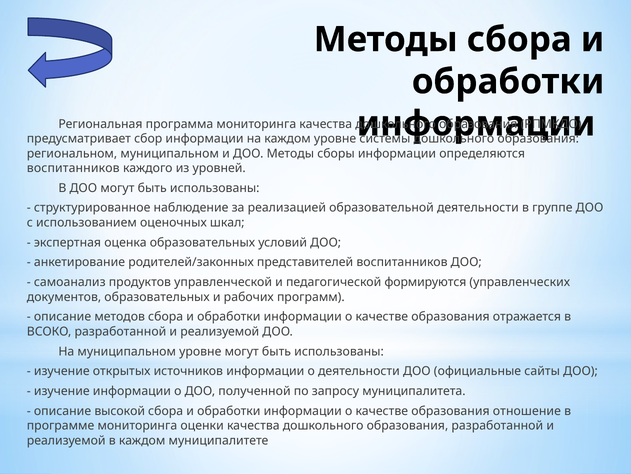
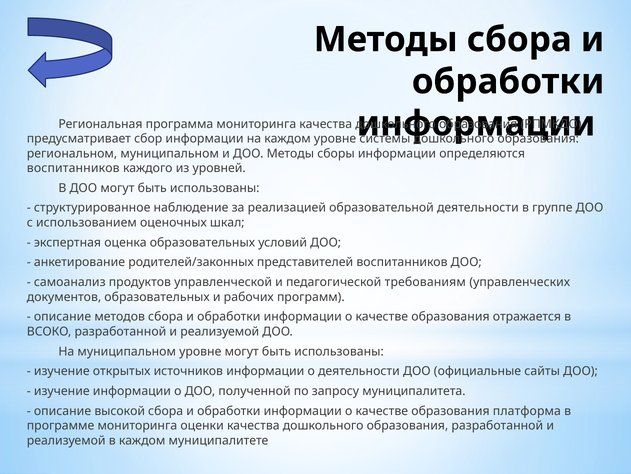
формируются: формируются -> требованиям
отношение: отношение -> платформа
